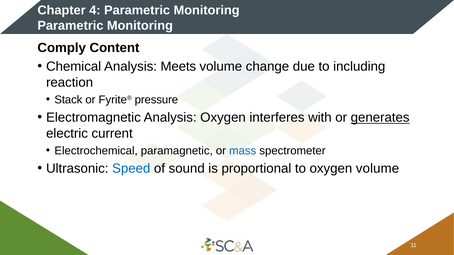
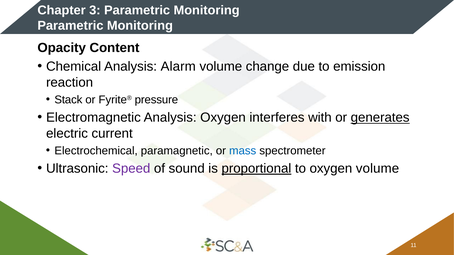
4: 4 -> 3
Comply: Comply -> Opacity
Meets: Meets -> Alarm
including: including -> emission
Speed colour: blue -> purple
proportional underline: none -> present
